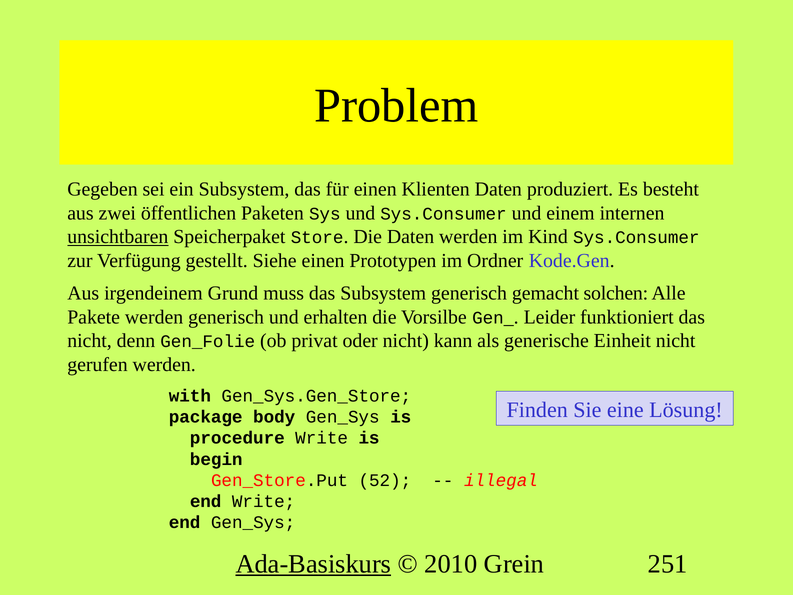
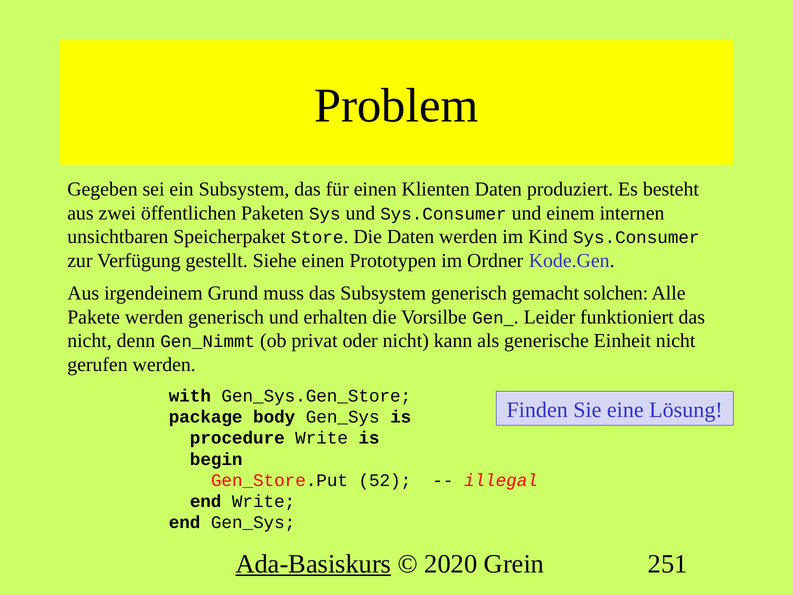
unsichtbaren underline: present -> none
Gen_Folie: Gen_Folie -> Gen_Nimmt
2010: 2010 -> 2020
